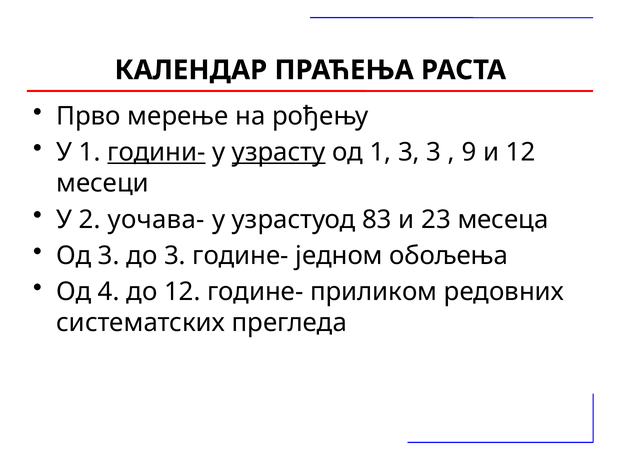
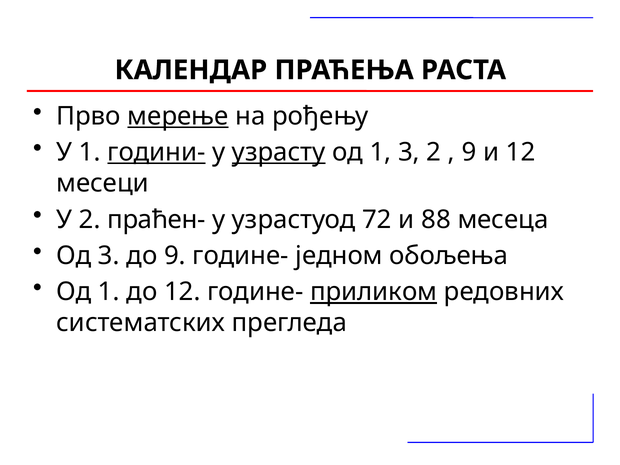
мерење underline: none -> present
3 3: 3 -> 2
уочава-: уочава- -> праћен-
83: 83 -> 72
23: 23 -> 88
до 3: 3 -> 9
4 at (109, 292): 4 -> 1
приликом underline: none -> present
